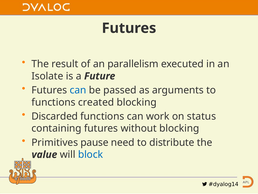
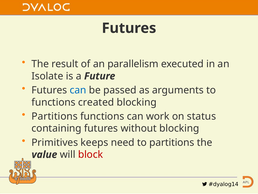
Discarded at (55, 116): Discarded -> Partitions
pause: pause -> keeps
to distribute: distribute -> partitions
block colour: blue -> red
